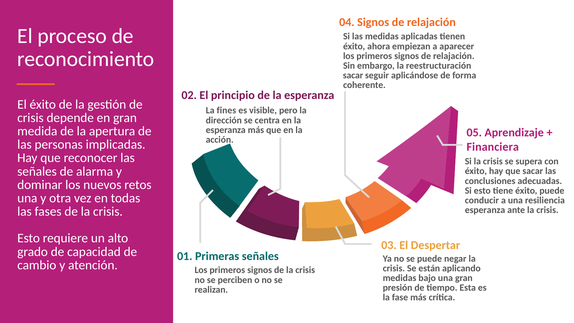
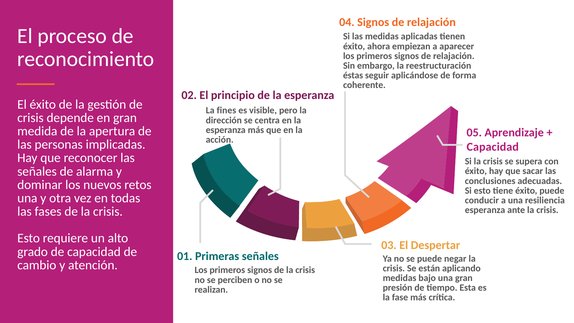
sacar at (353, 75): sacar -> éstas
Financiera at (493, 147): Financiera -> Capacidad
